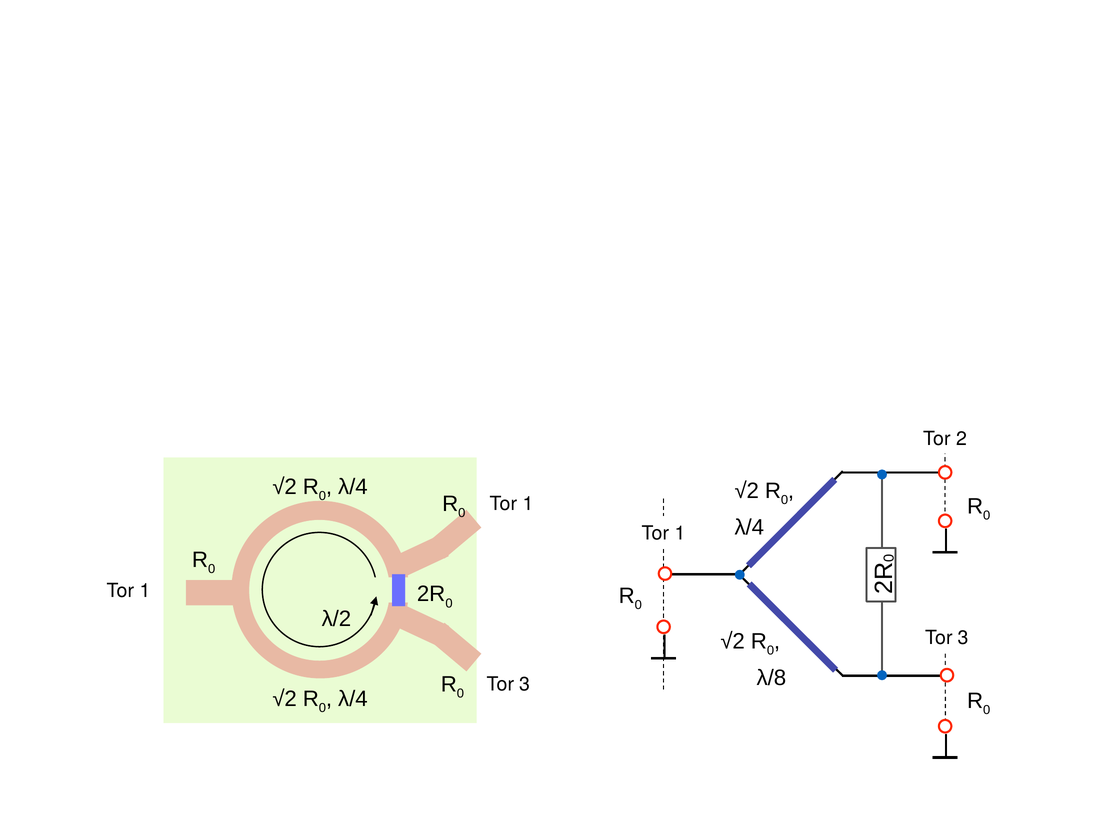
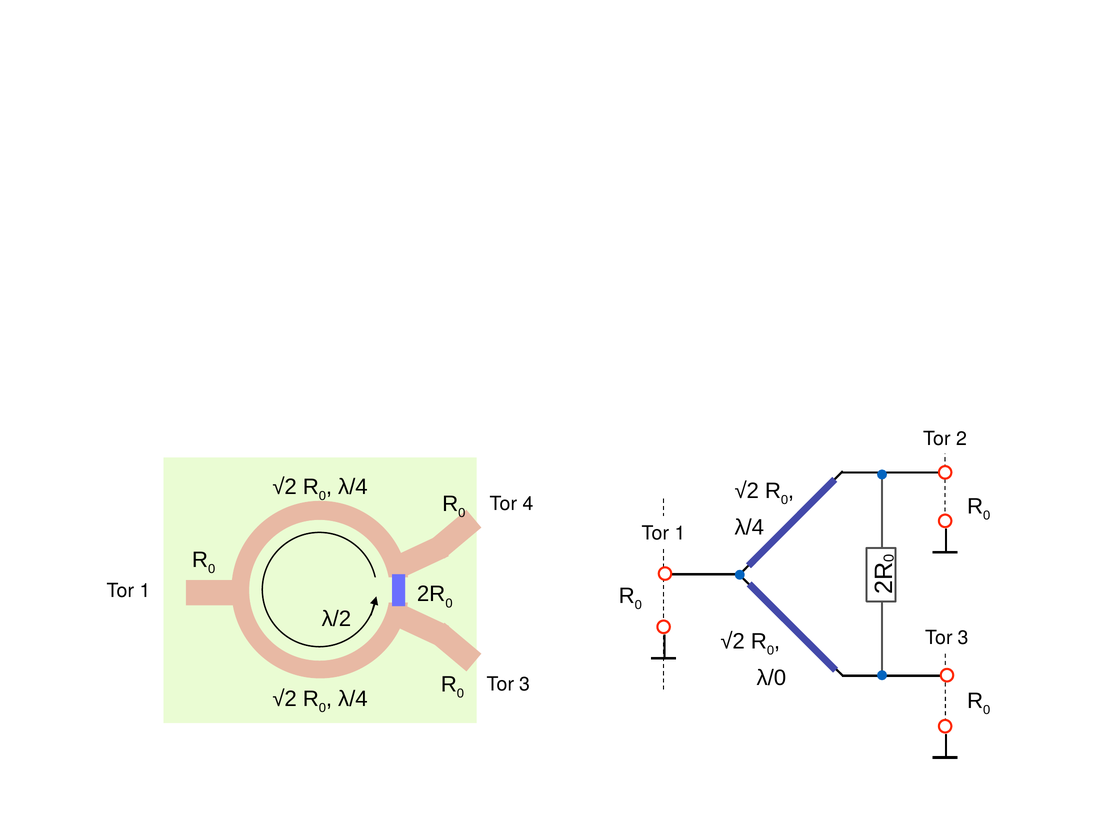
1 at (528, 504): 1 -> 4
λ/8: λ/8 -> λ/0
